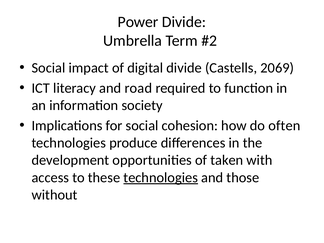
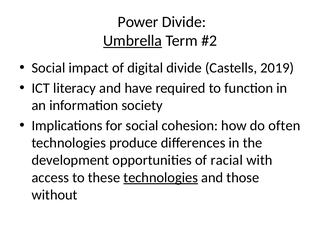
Umbrella underline: none -> present
2069: 2069 -> 2019
road: road -> have
taken: taken -> racial
